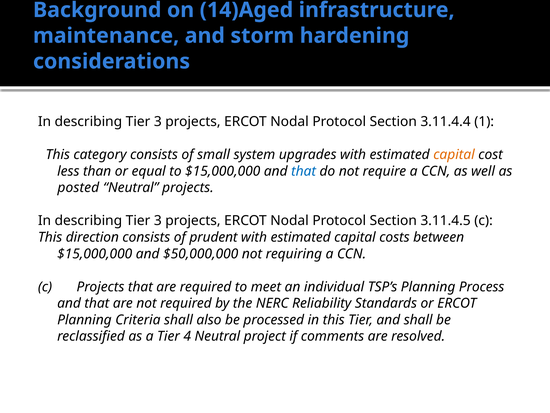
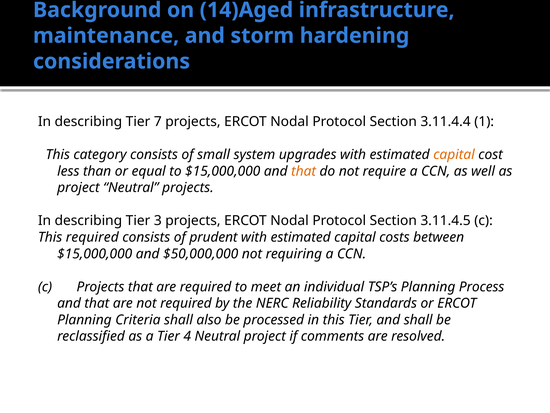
3 at (158, 121): 3 -> 7
that at (304, 171) colour: blue -> orange
posted at (78, 187): posted -> project
This direction: direction -> required
